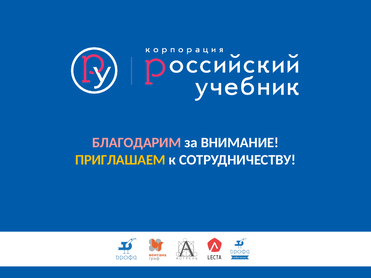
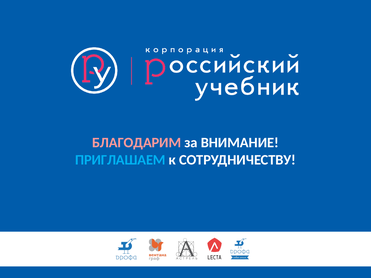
ПРИГЛАШАЕМ colour: yellow -> light blue
